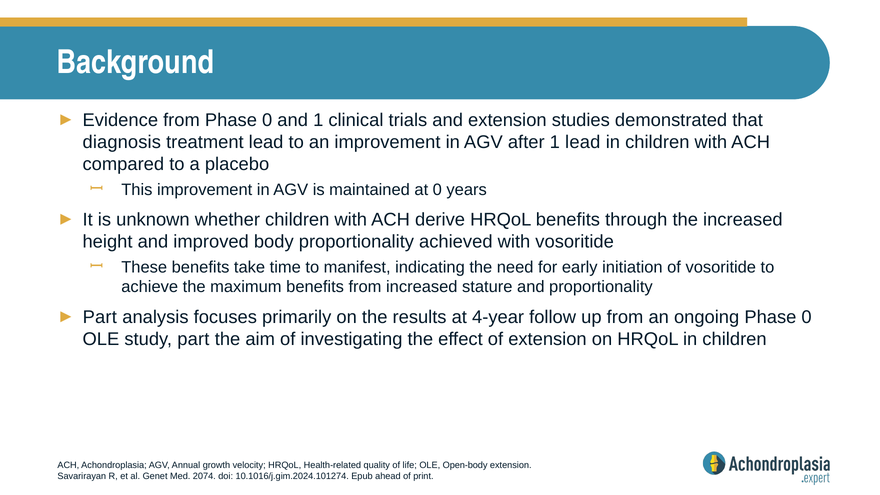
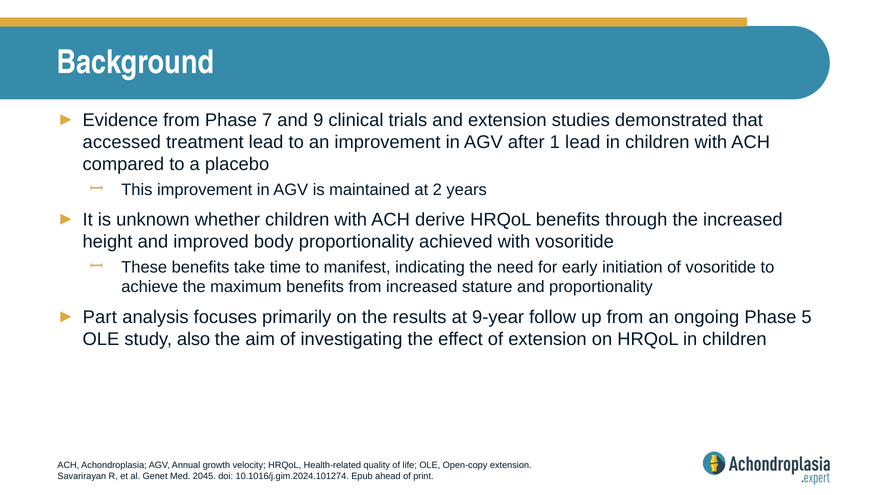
from Phase 0: 0 -> 7
and 1: 1 -> 9
diagnosis: diagnosis -> accessed
at 0: 0 -> 2
4-year: 4-year -> 9-year
ongoing Phase 0: 0 -> 5
study part: part -> also
Open-body: Open-body -> Open-copy
2074: 2074 -> 2045
